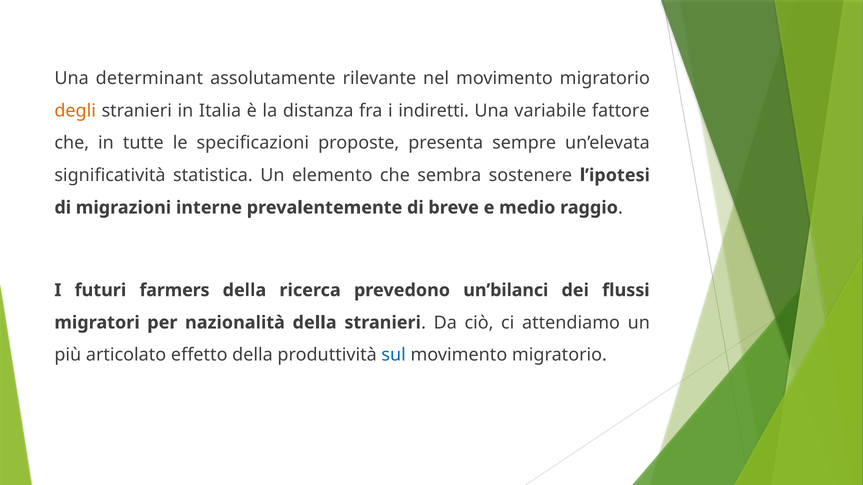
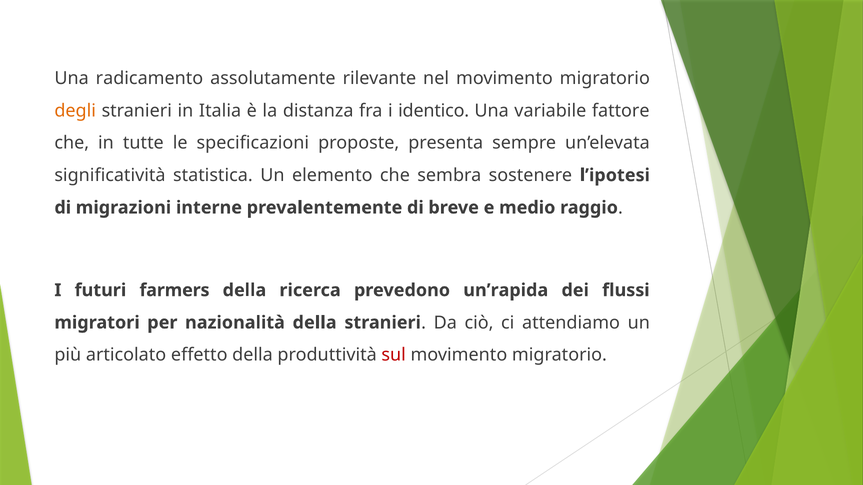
determinant: determinant -> radicamento
indiretti: indiretti -> identico
un’bilanci: un’bilanci -> un’rapida
sul colour: blue -> red
